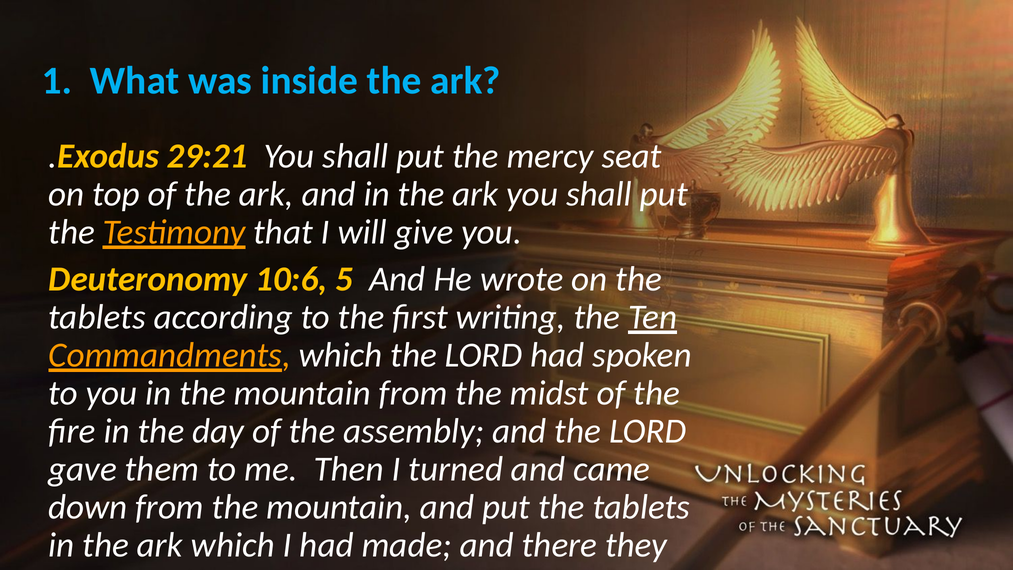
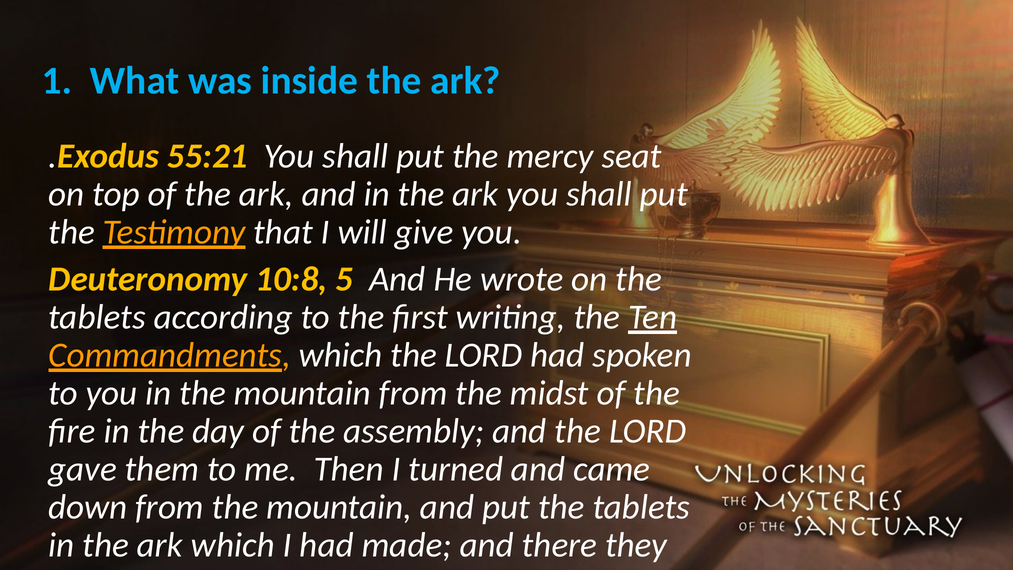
29:21: 29:21 -> 55:21
10:6: 10:6 -> 10:8
